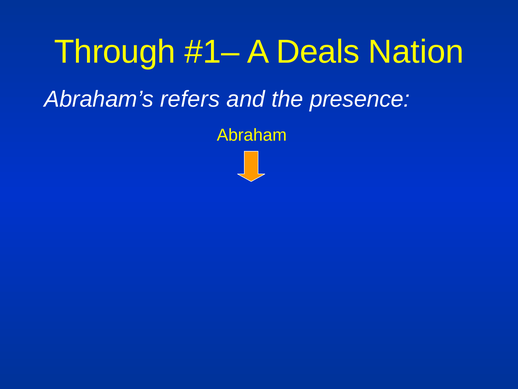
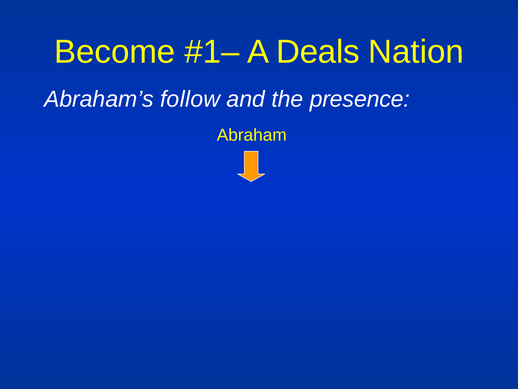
Through: Through -> Become
refers: refers -> follow
